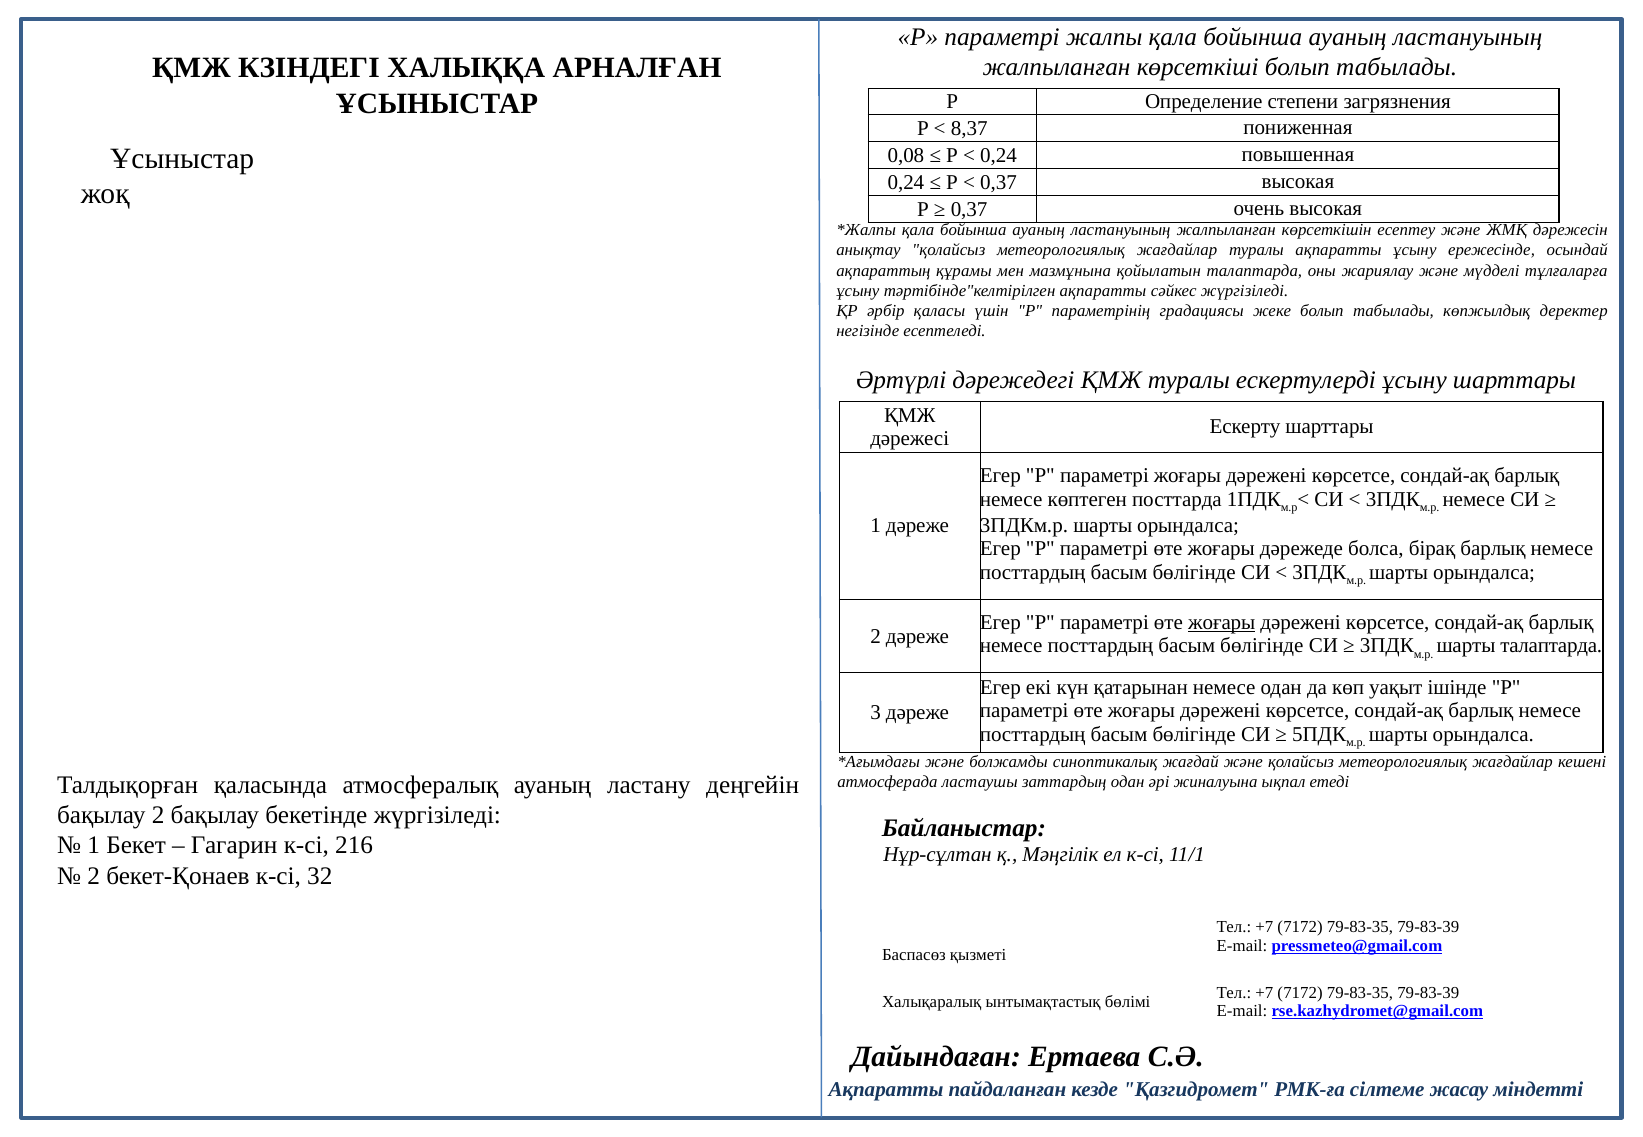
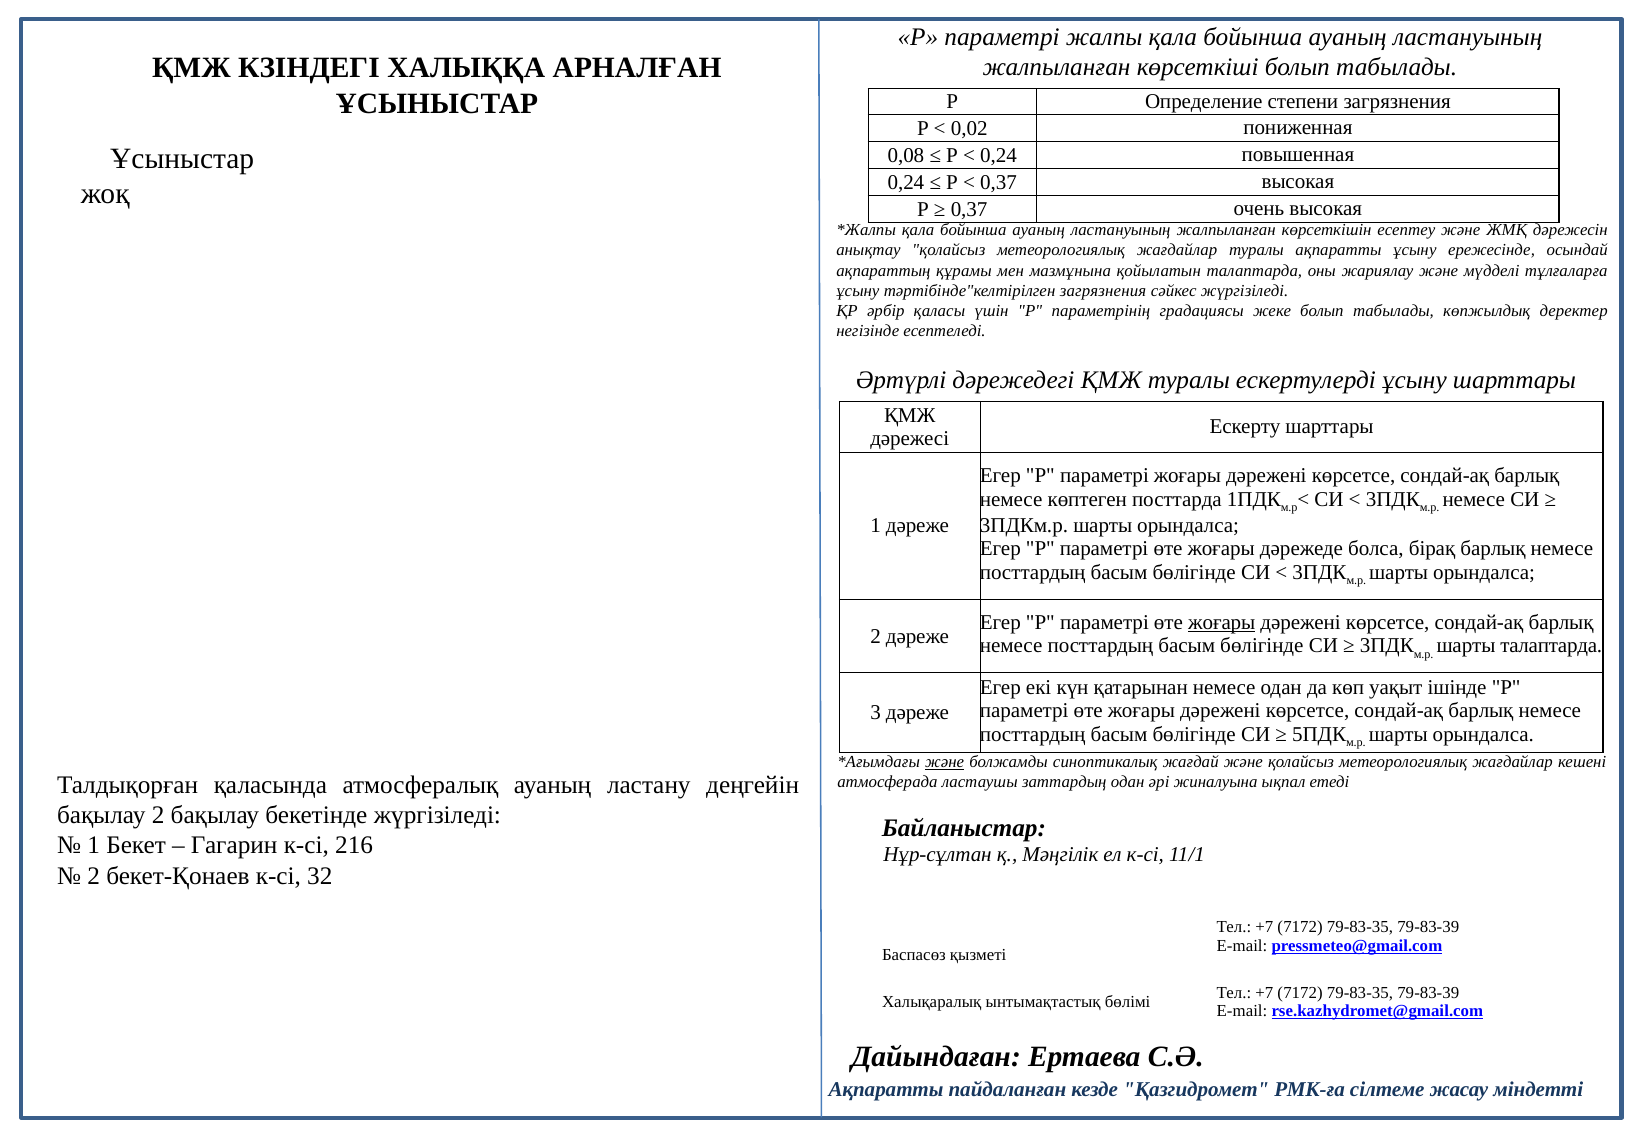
8,37: 8,37 -> 0,02
тәртібінде"келтірілген ақпаратты: ақпаратты -> загрязнения
және at (945, 762) underline: none -> present
